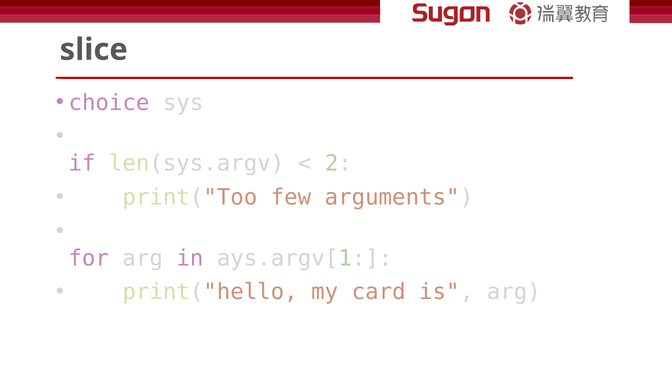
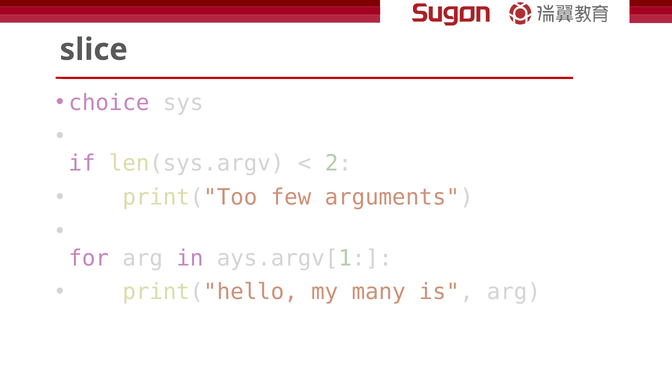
card: card -> many
